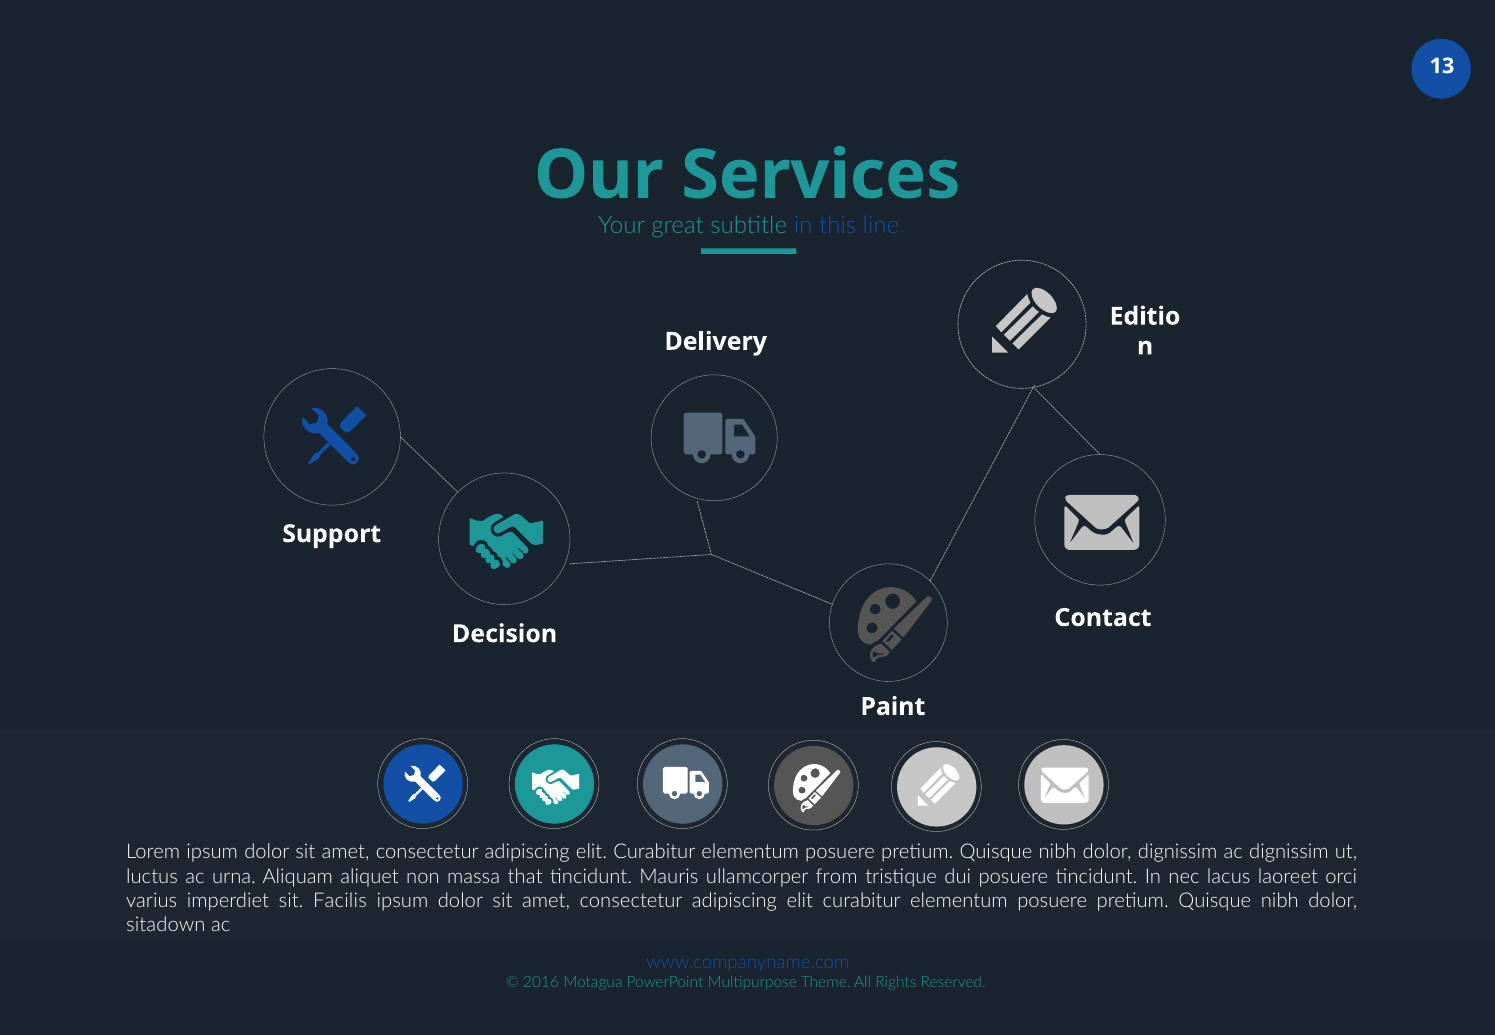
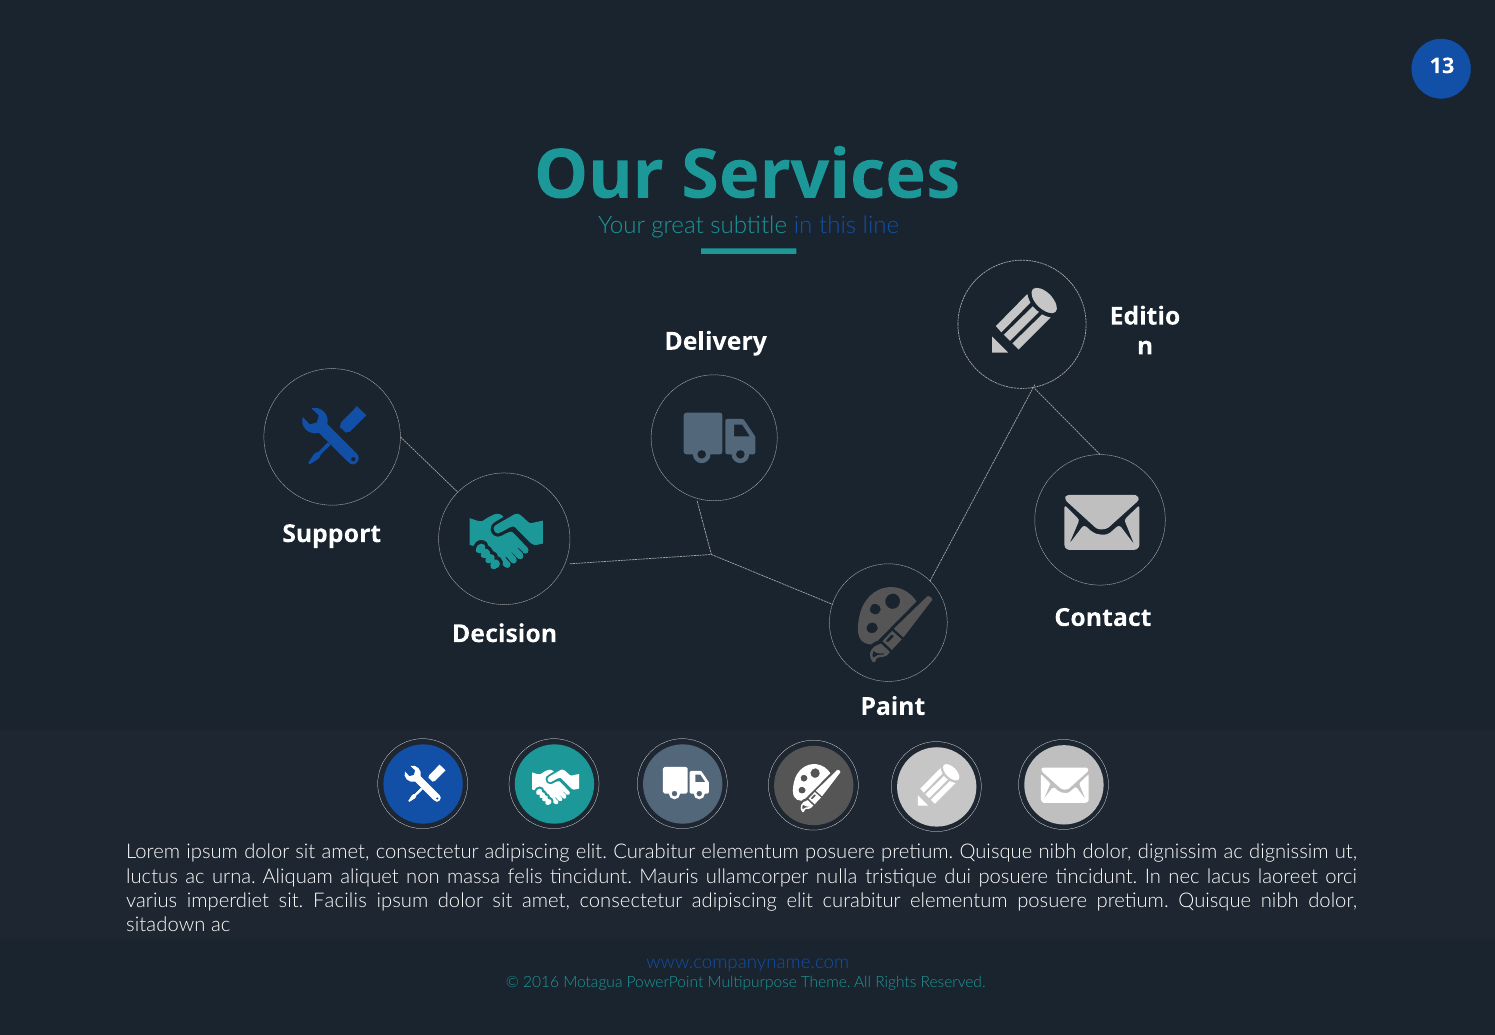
that: that -> felis
from: from -> nulla
